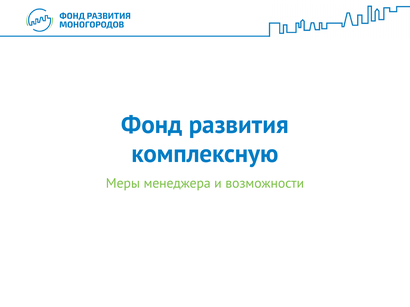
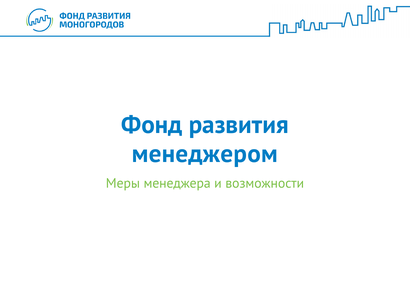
комплексную: комплексную -> менеджером
